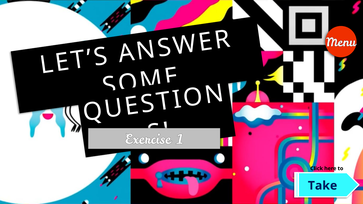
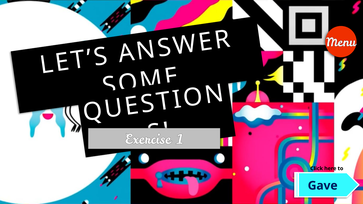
Take: Take -> Gave
